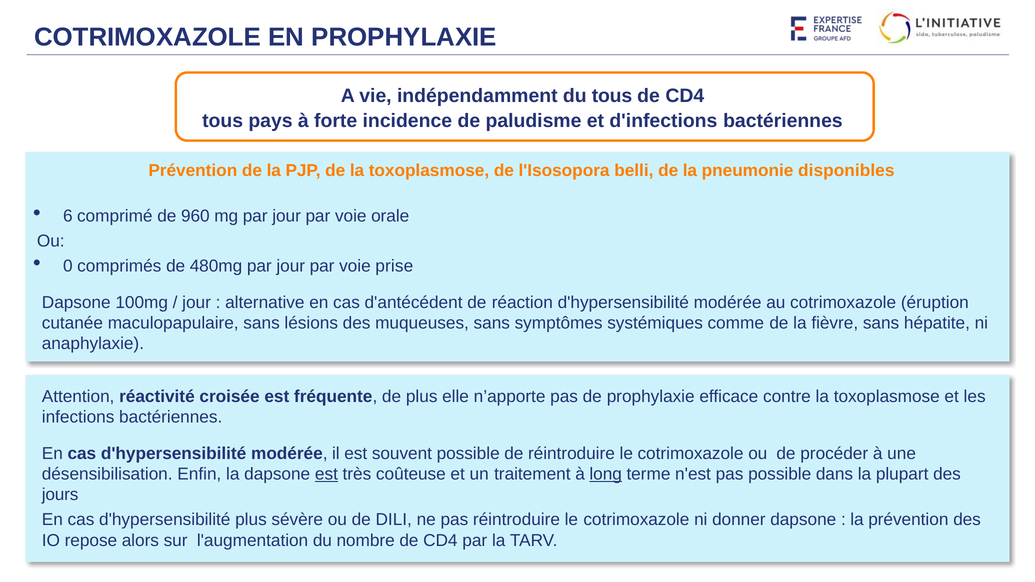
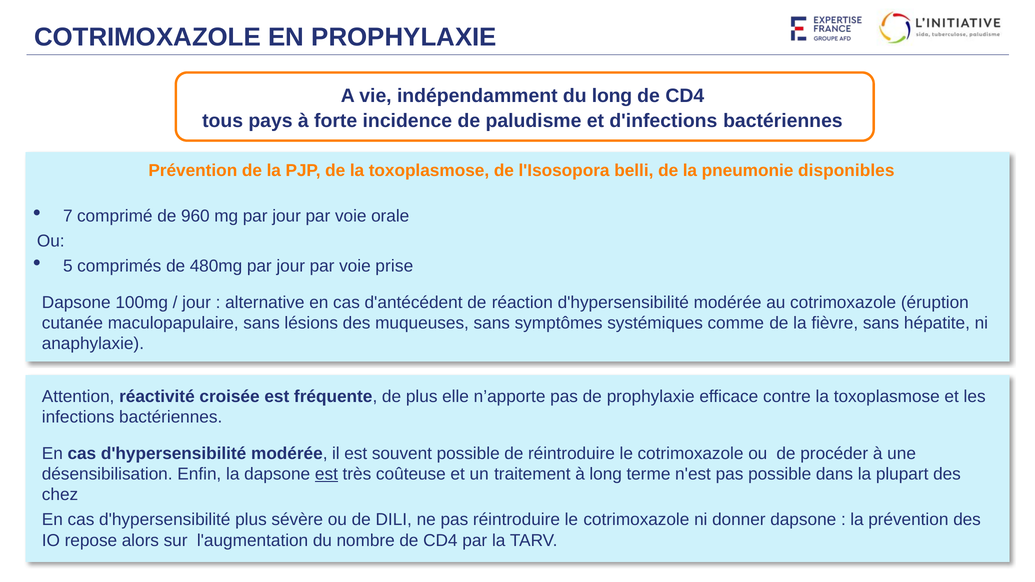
du tous: tous -> long
6: 6 -> 7
0: 0 -> 5
long at (606, 474) underline: present -> none
jours: jours -> chez
